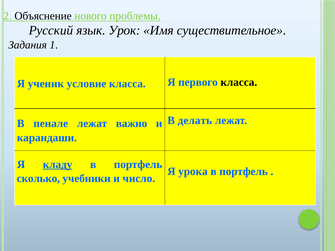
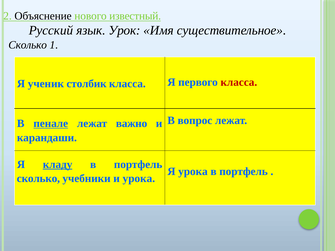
проблемы: проблемы -> известный
Задания at (28, 45): Задания -> Сколько
условие: условие -> столбик
класса at (239, 82) colour: black -> red
делать: делать -> вопрос
пенале underline: none -> present
и число: число -> урока
